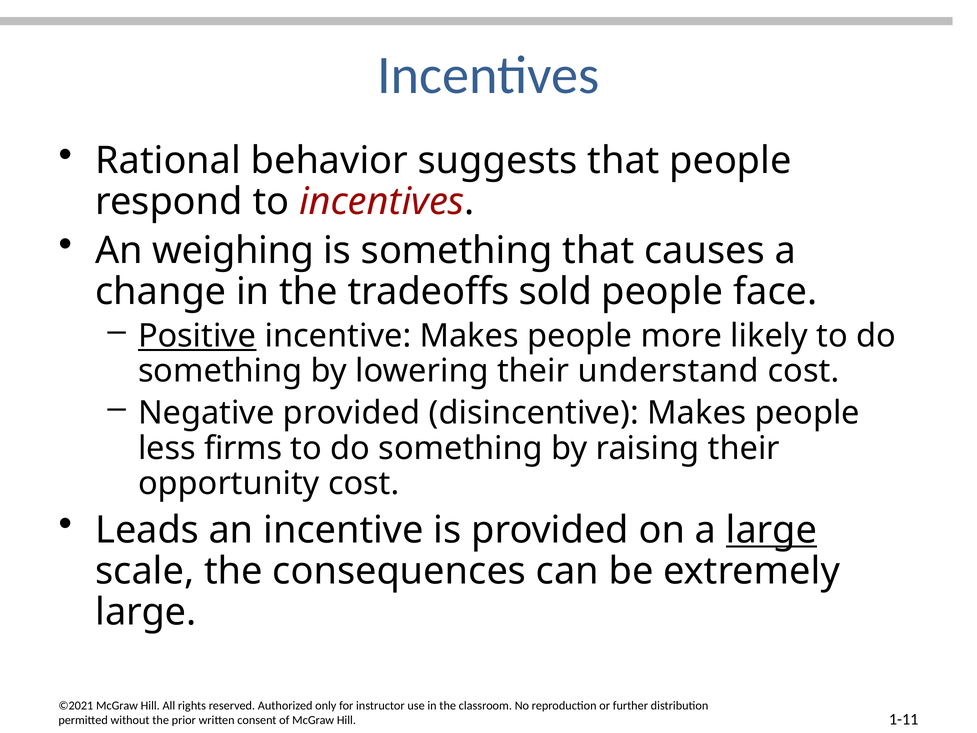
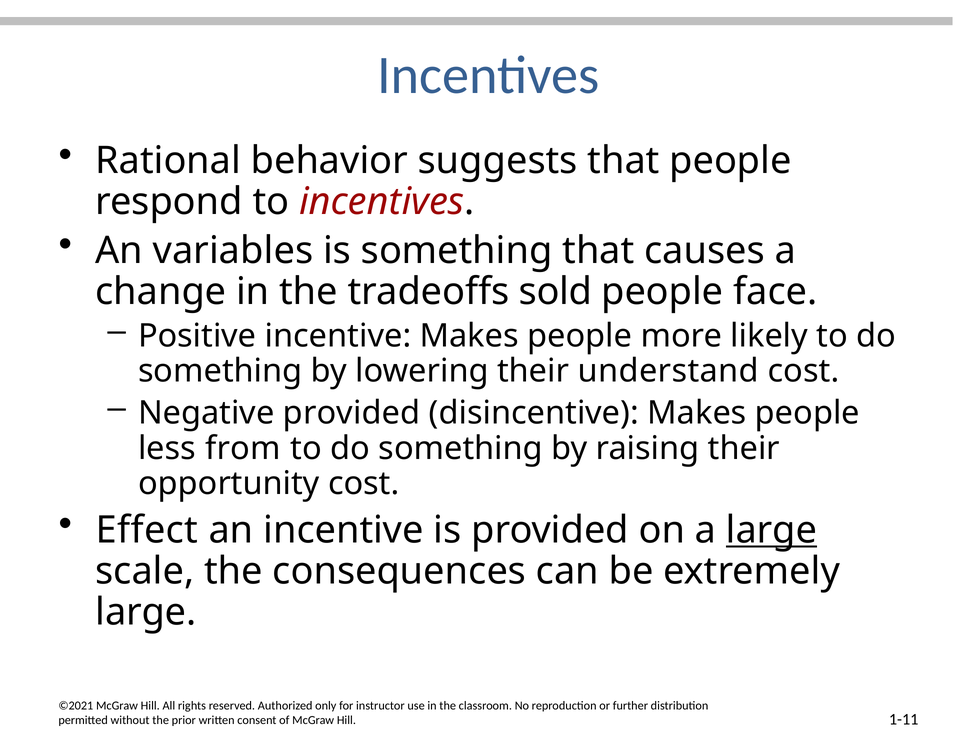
weighing: weighing -> variables
Positive underline: present -> none
firms: firms -> from
Leads: Leads -> Effect
